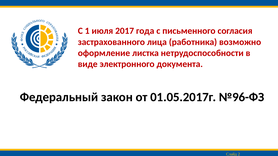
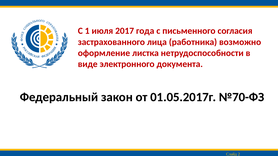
№96-ФЗ: №96-ФЗ -> №70-ФЗ
